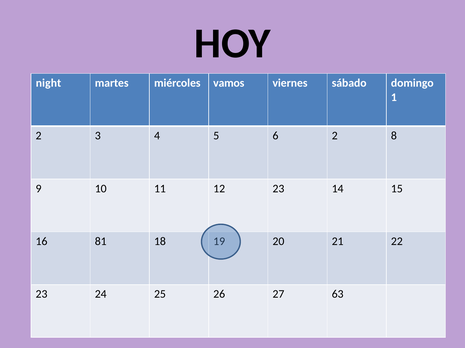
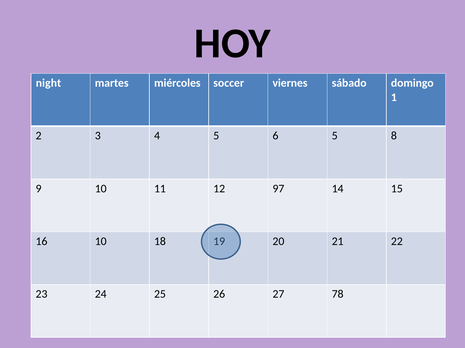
vamos: vamos -> soccer
6 2: 2 -> 5
12 23: 23 -> 97
16 81: 81 -> 10
63: 63 -> 78
